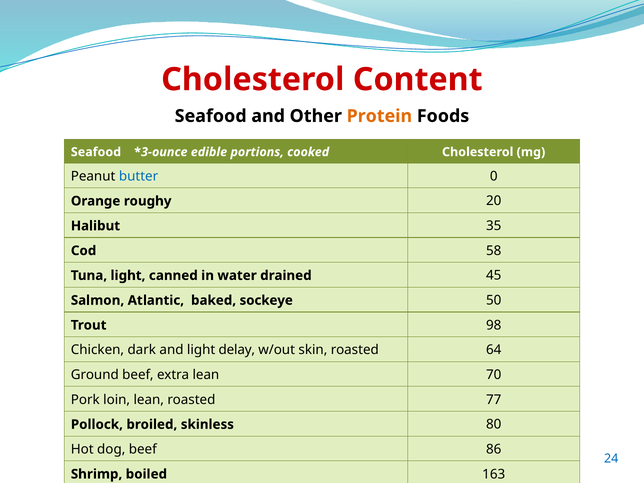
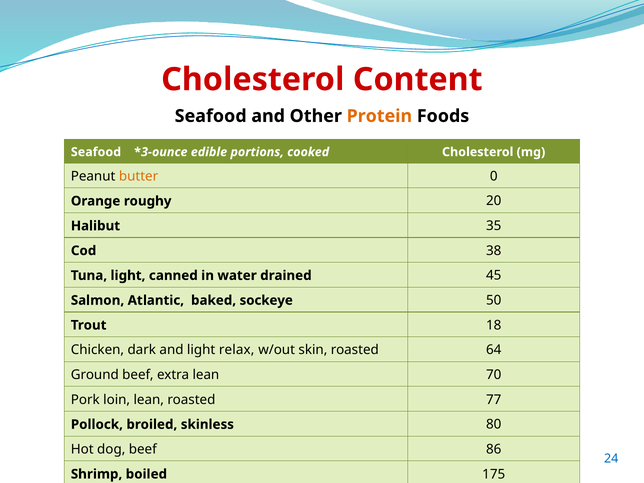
butter colour: blue -> orange
58: 58 -> 38
98: 98 -> 18
delay: delay -> relax
163: 163 -> 175
